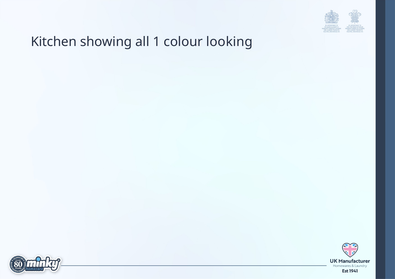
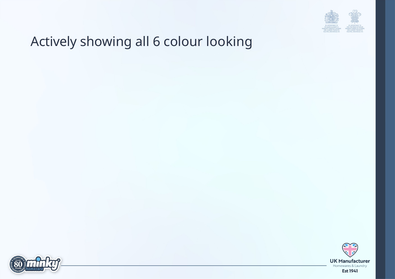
Kitchen: Kitchen -> Actively
1: 1 -> 6
